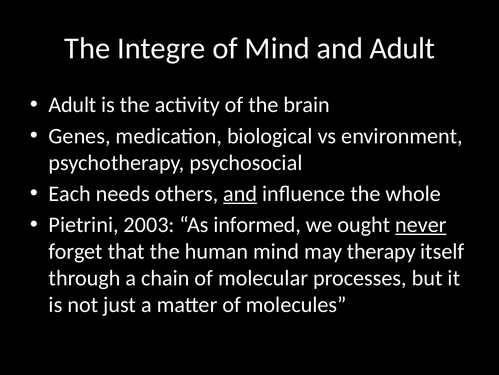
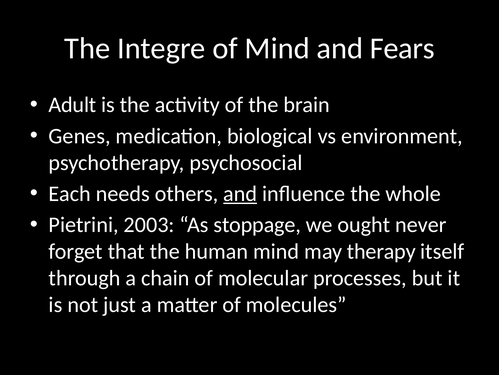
and Adult: Adult -> Fears
informed: informed -> stoppage
never underline: present -> none
